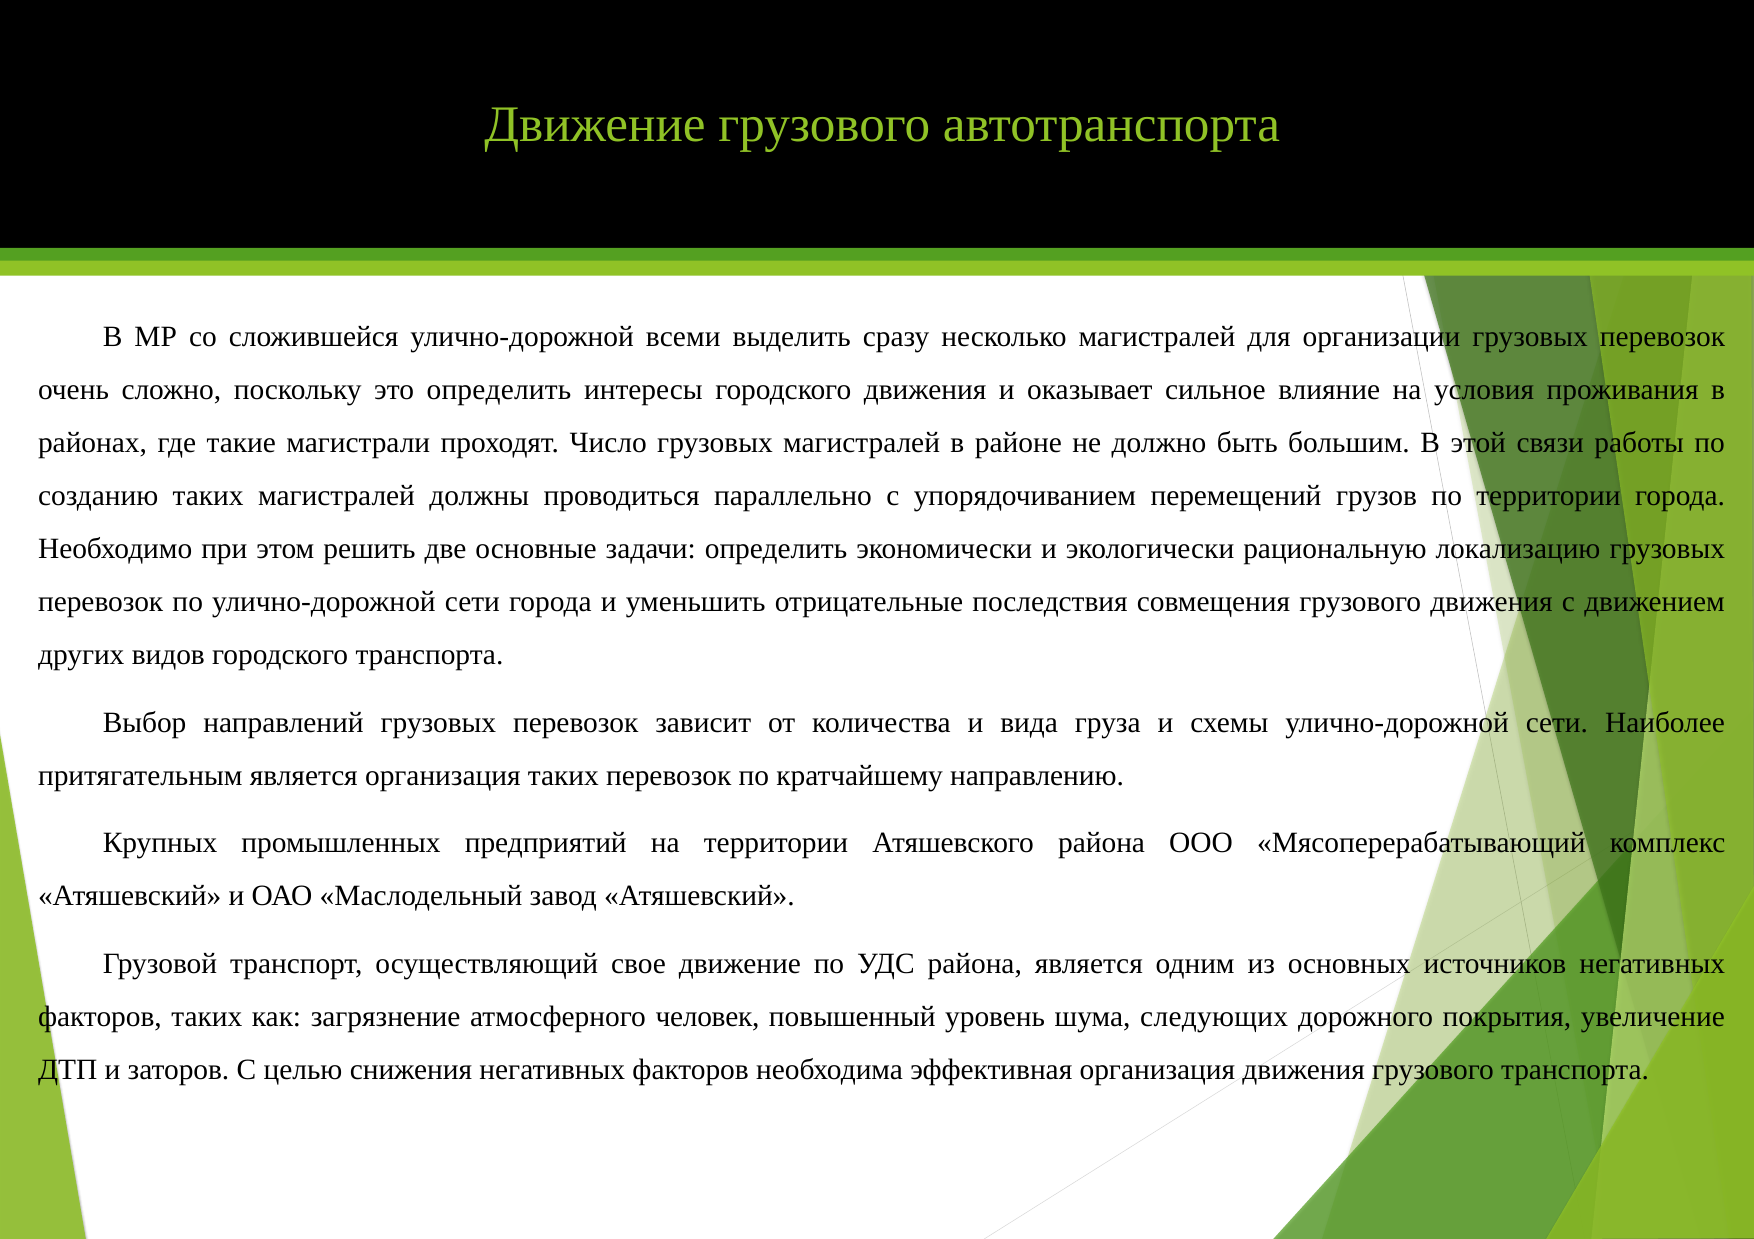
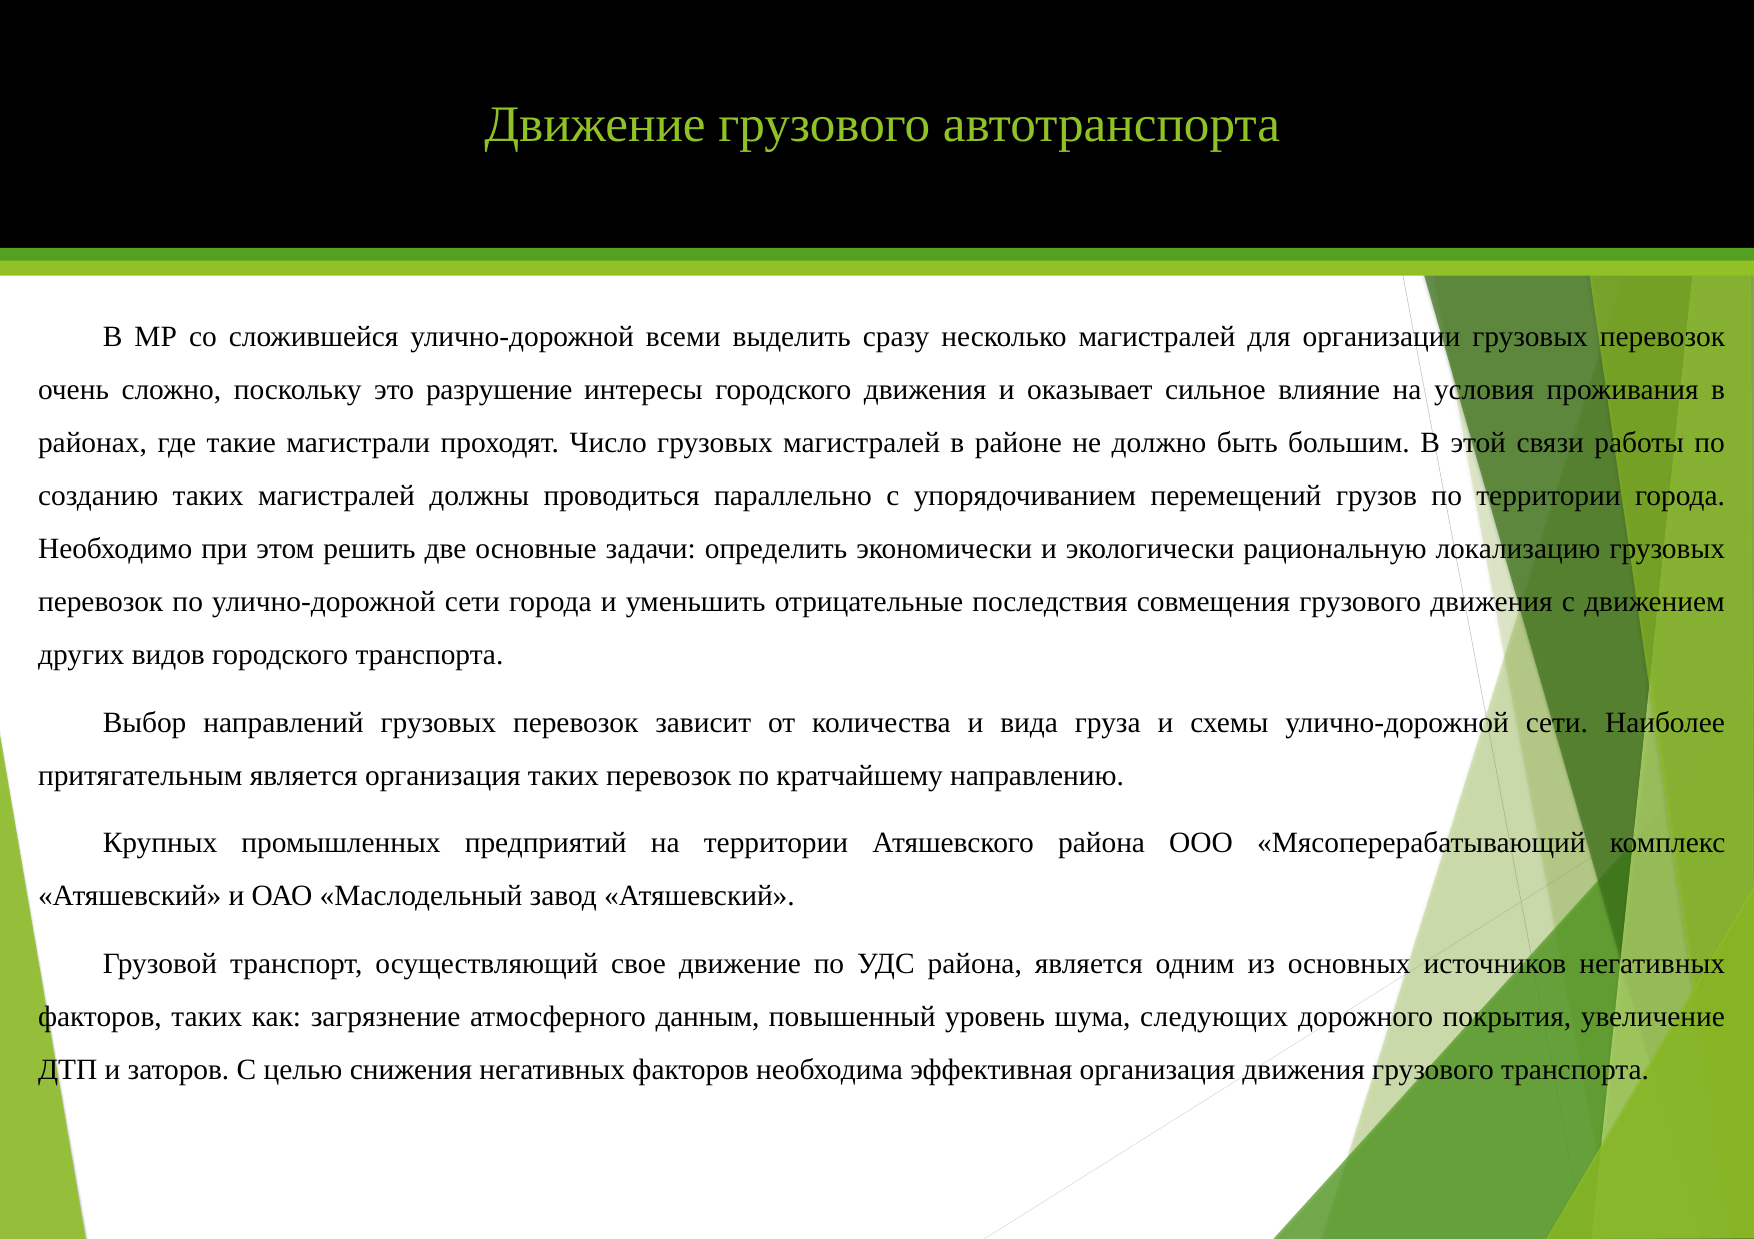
это определить: определить -> разрушение
человек: человек -> данным
